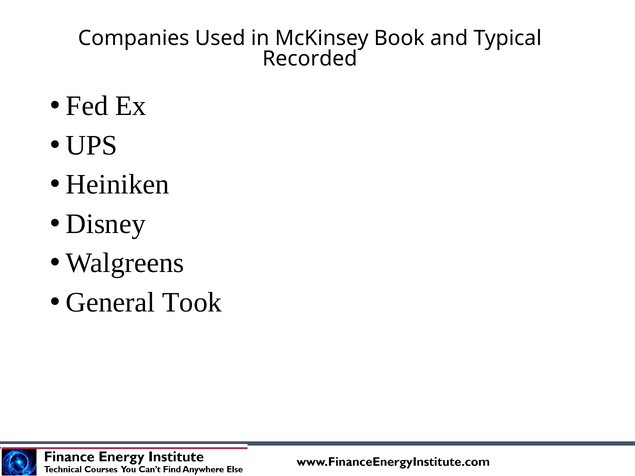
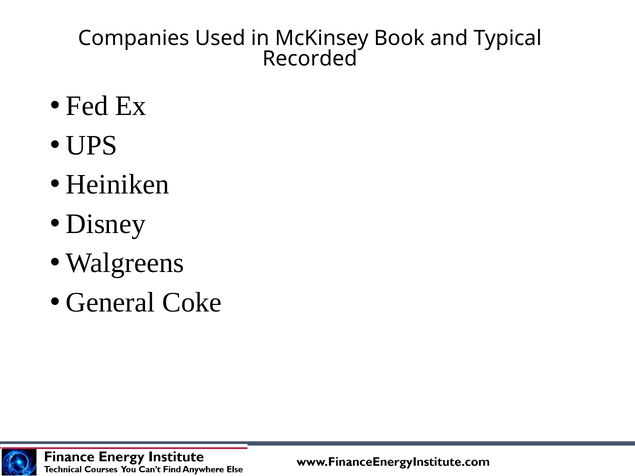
Took: Took -> Coke
